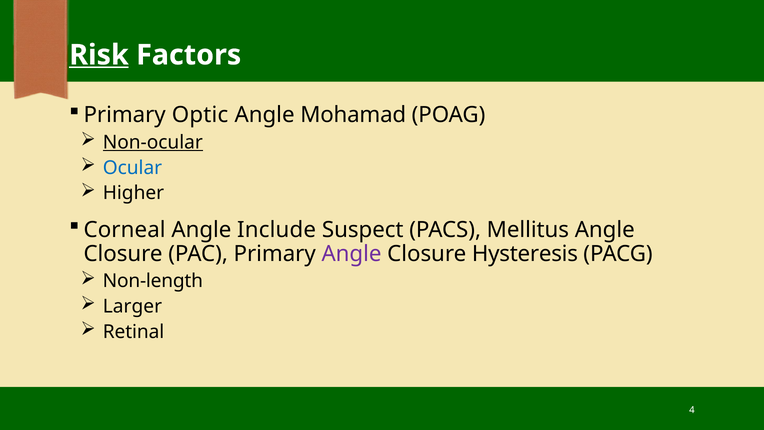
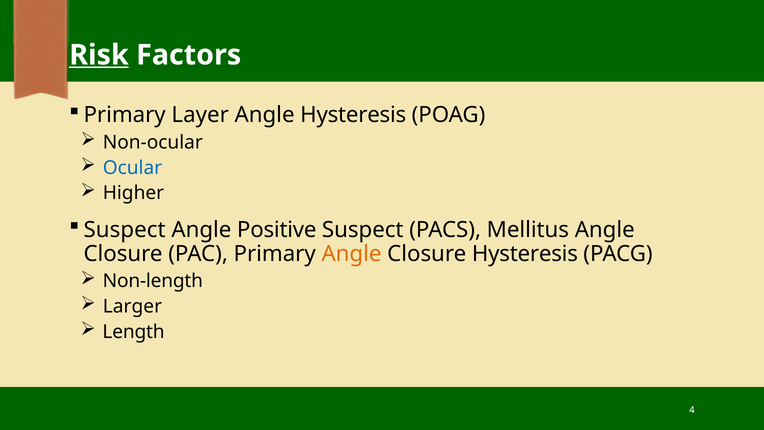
Optic: Optic -> Layer
Angle Mohamad: Mohamad -> Hysteresis
Non-ocular underline: present -> none
Corneal at (125, 230): Corneal -> Suspect
Include: Include -> Positive
Angle at (351, 254) colour: purple -> orange
Retinal: Retinal -> Length
